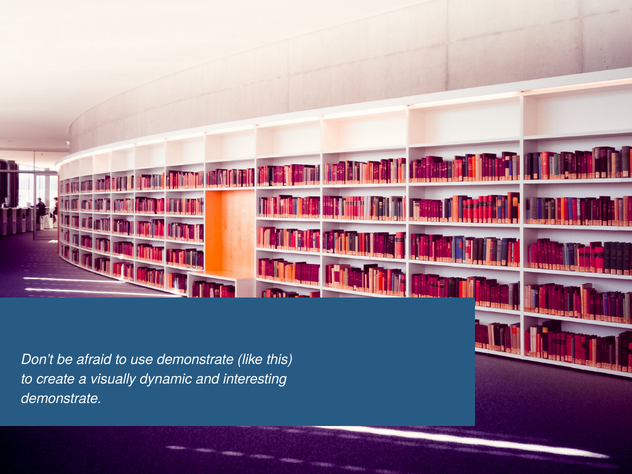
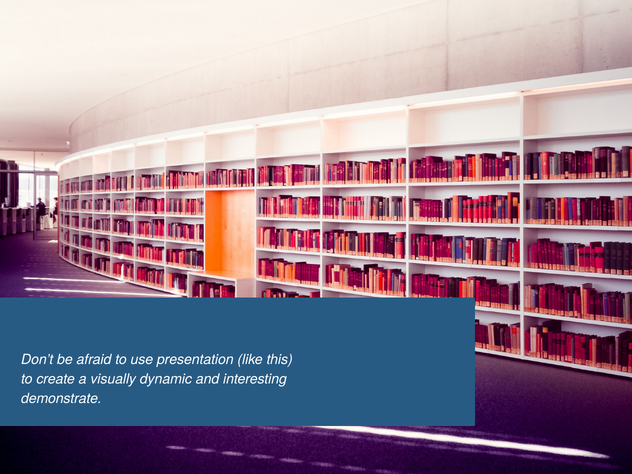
use demonstrate: demonstrate -> presentation
